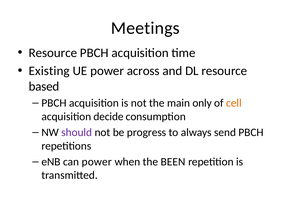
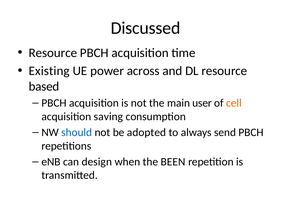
Meetings: Meetings -> Discussed
only: only -> user
decide: decide -> saving
should colour: purple -> blue
progress: progress -> adopted
can power: power -> design
